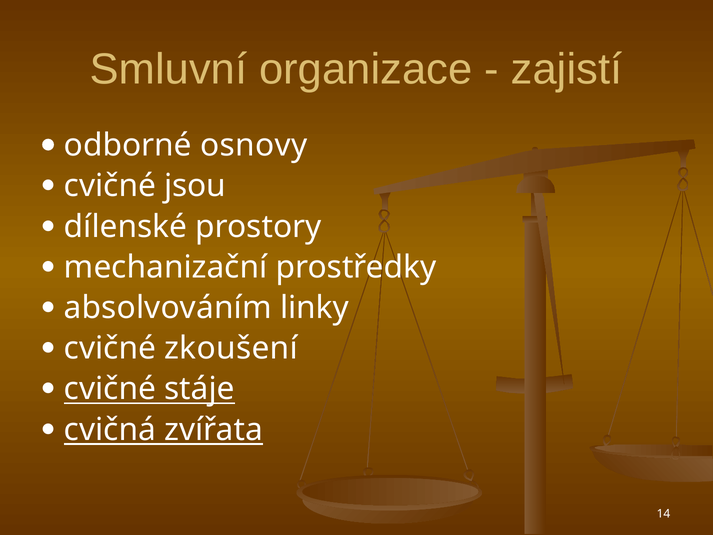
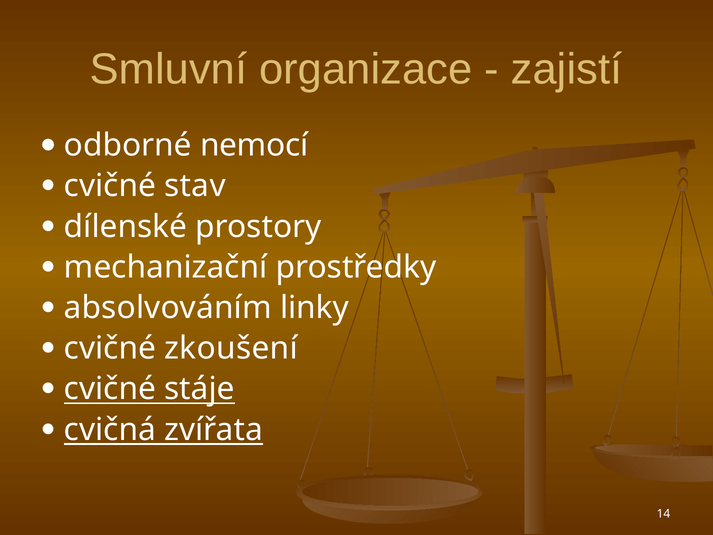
osnovy: osnovy -> nemocí
jsou: jsou -> stav
